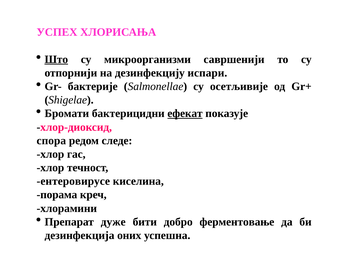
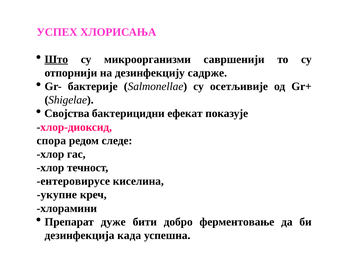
испари: испари -> садржe
Бромати: Бромати -> Својства
ефекат underline: present -> none
порама: порама -> укупне
оних: оних -> када
